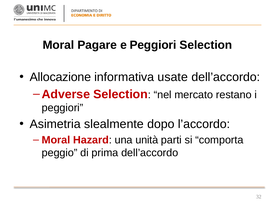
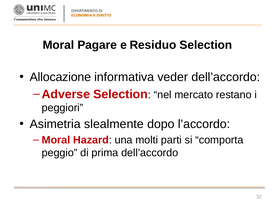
e Peggiori: Peggiori -> Residuo
usate: usate -> veder
unità: unità -> molti
